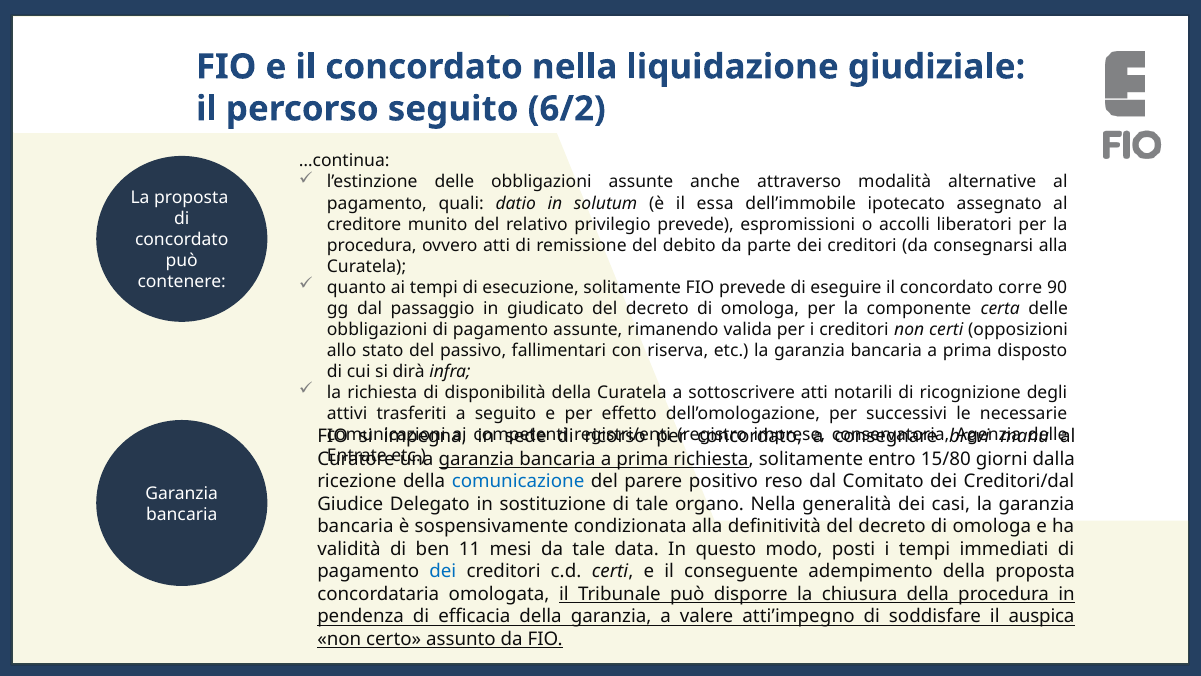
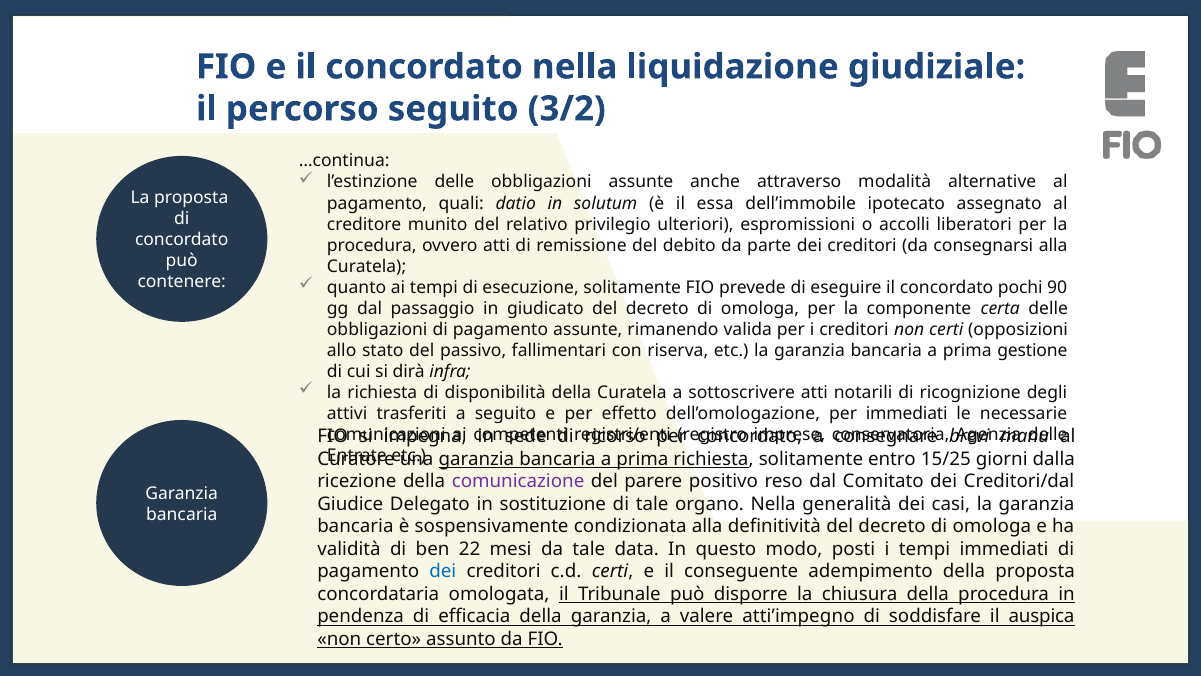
6/2: 6/2 -> 3/2
privilegio prevede: prevede -> ulteriori
corre: corre -> pochi
disposto: disposto -> gestione
per successivi: successivi -> immediati
15/80: 15/80 -> 15/25
comunicazione colour: blue -> purple
11: 11 -> 22
